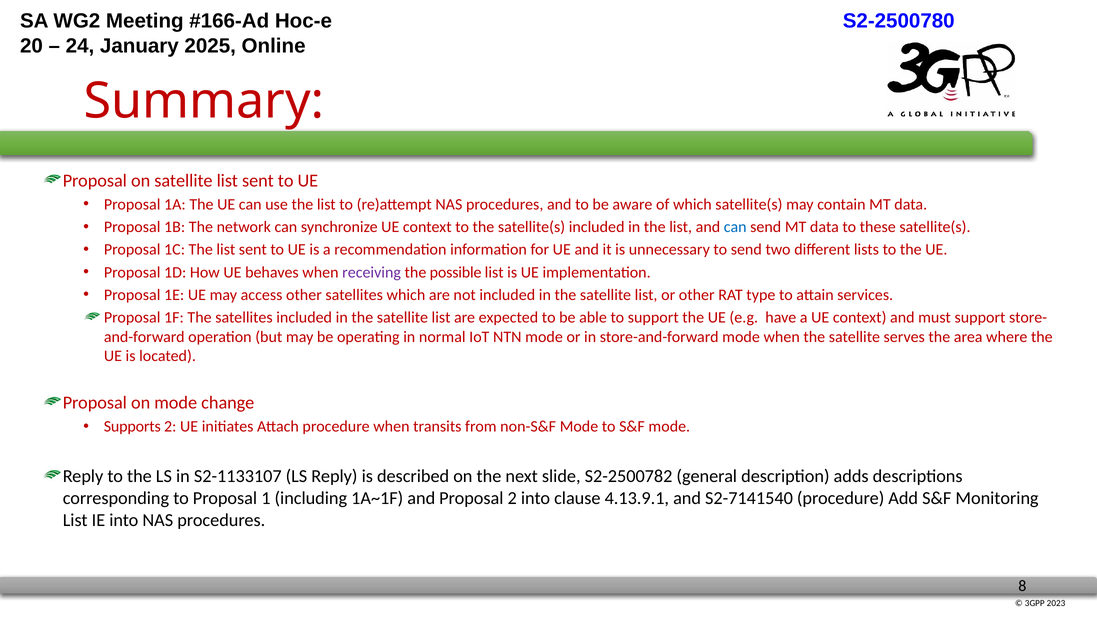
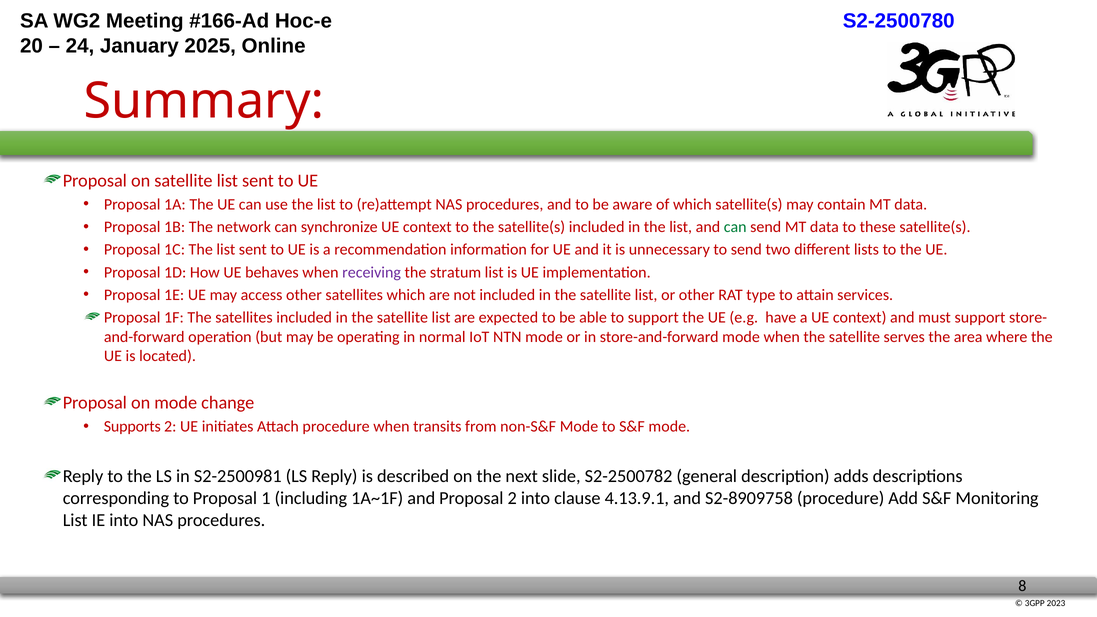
can at (735, 227) colour: blue -> green
possible: possible -> stratum
S2-1133107: S2-1133107 -> S2-2500981
S2-7141540: S2-7141540 -> S2-8909758
